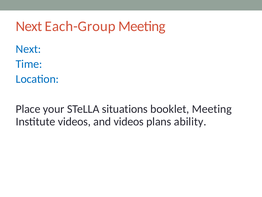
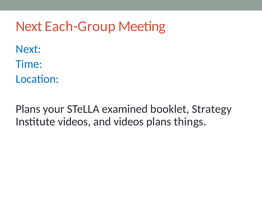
Place at (28, 109): Place -> Plans
situations: situations -> examined
booklet Meeting: Meeting -> Strategy
ability: ability -> things
